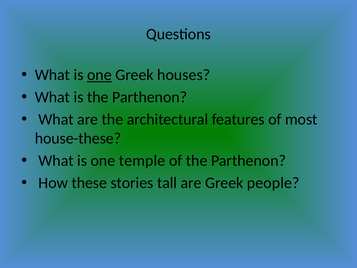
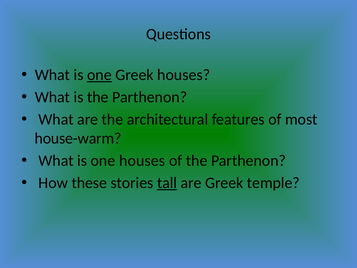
house-these: house-these -> house-warm
one temple: temple -> houses
tall underline: none -> present
people: people -> temple
